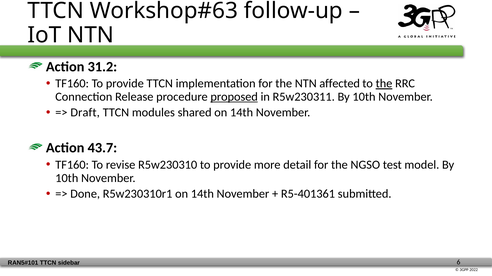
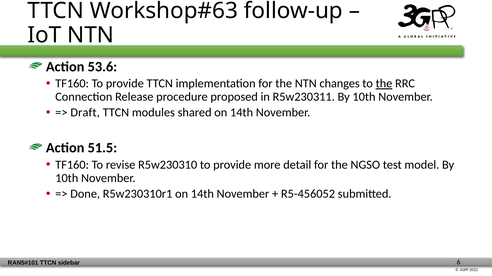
31.2: 31.2 -> 53.6
affected: affected -> changes
proposed underline: present -> none
43.7: 43.7 -> 51.5
R5-401361: R5-401361 -> R5-456052
